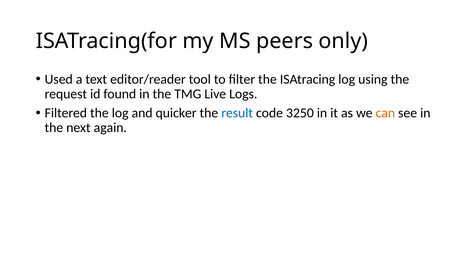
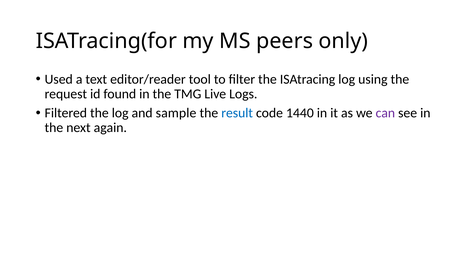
quicker: quicker -> sample
3250: 3250 -> 1440
can colour: orange -> purple
